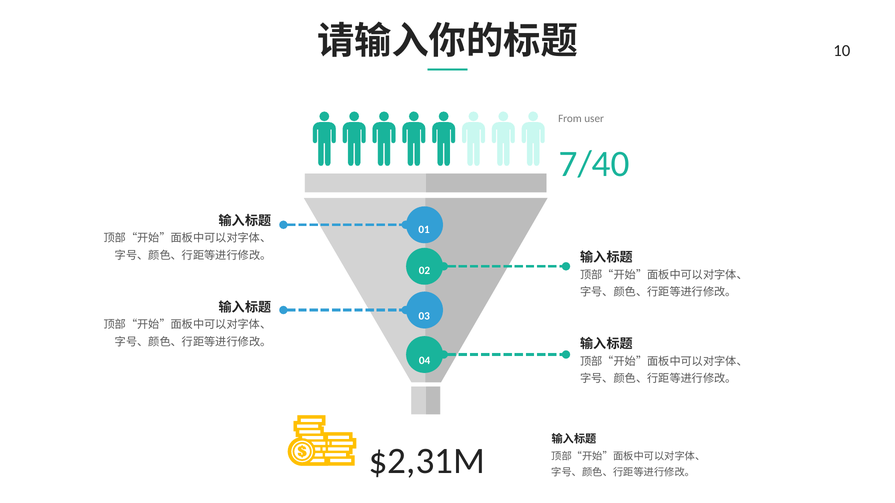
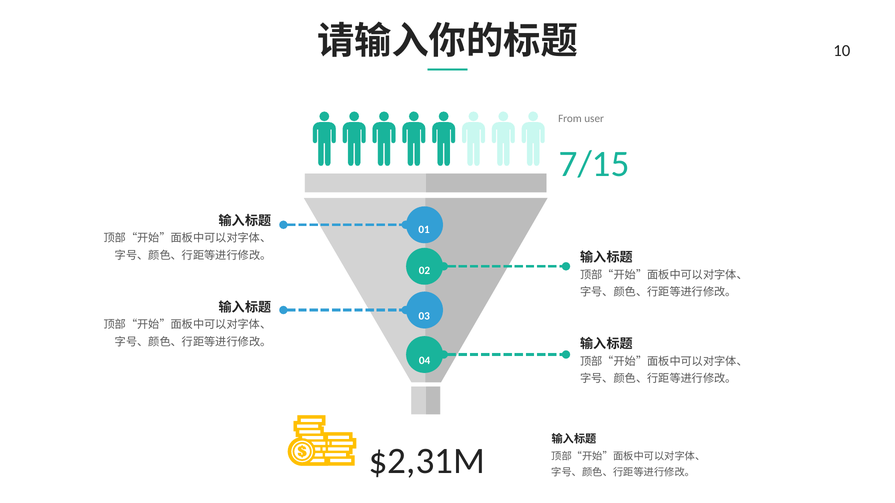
7/40: 7/40 -> 7/15
